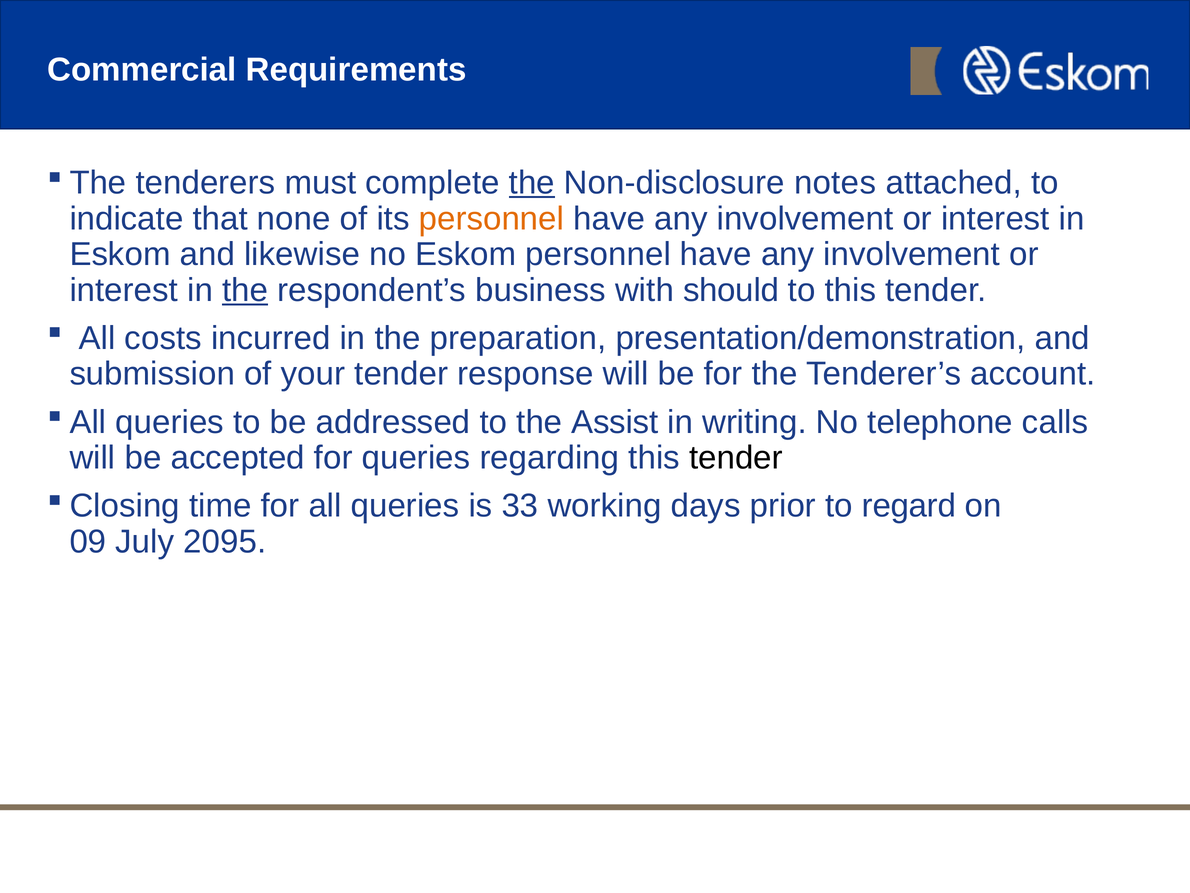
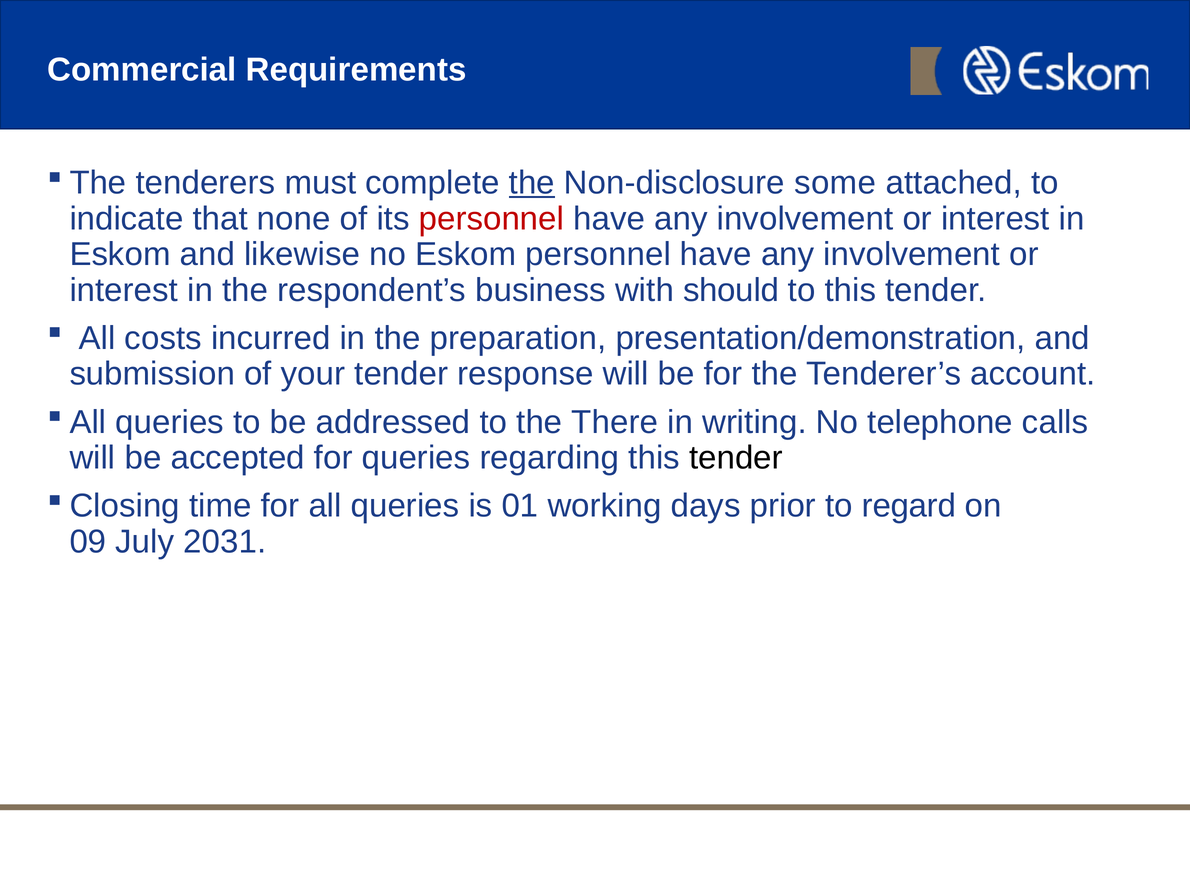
notes: notes -> some
personnel at (491, 219) colour: orange -> red
the at (245, 290) underline: present -> none
Assist: Assist -> There
33: 33 -> 01
2095: 2095 -> 2031
